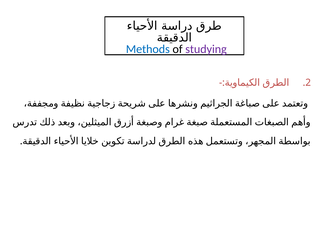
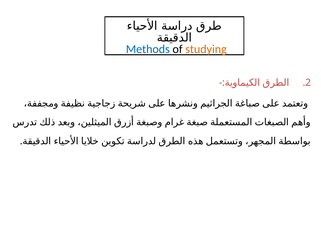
studying colour: purple -> orange
